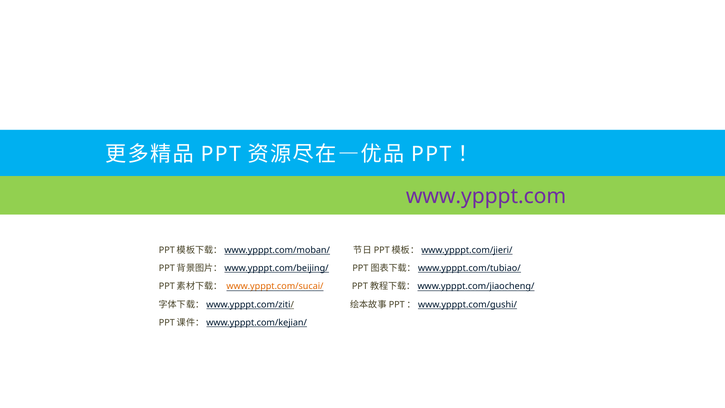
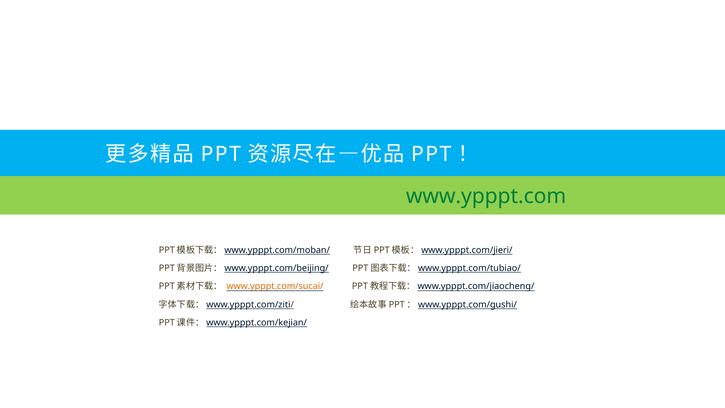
www.ypppt.com colour: purple -> green
